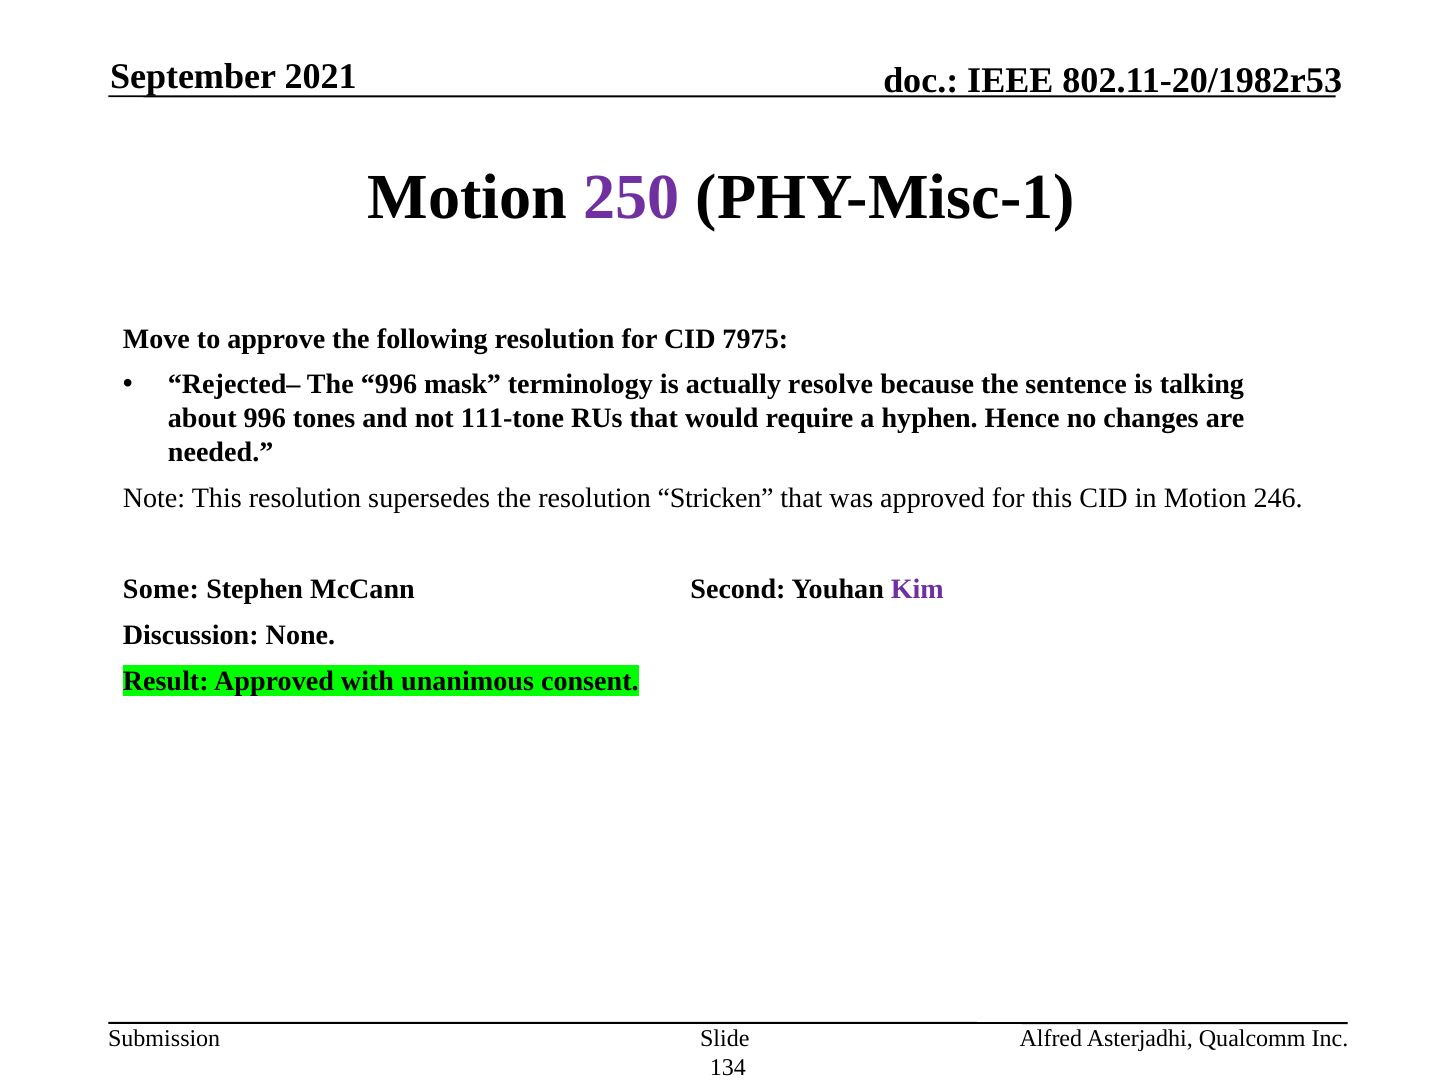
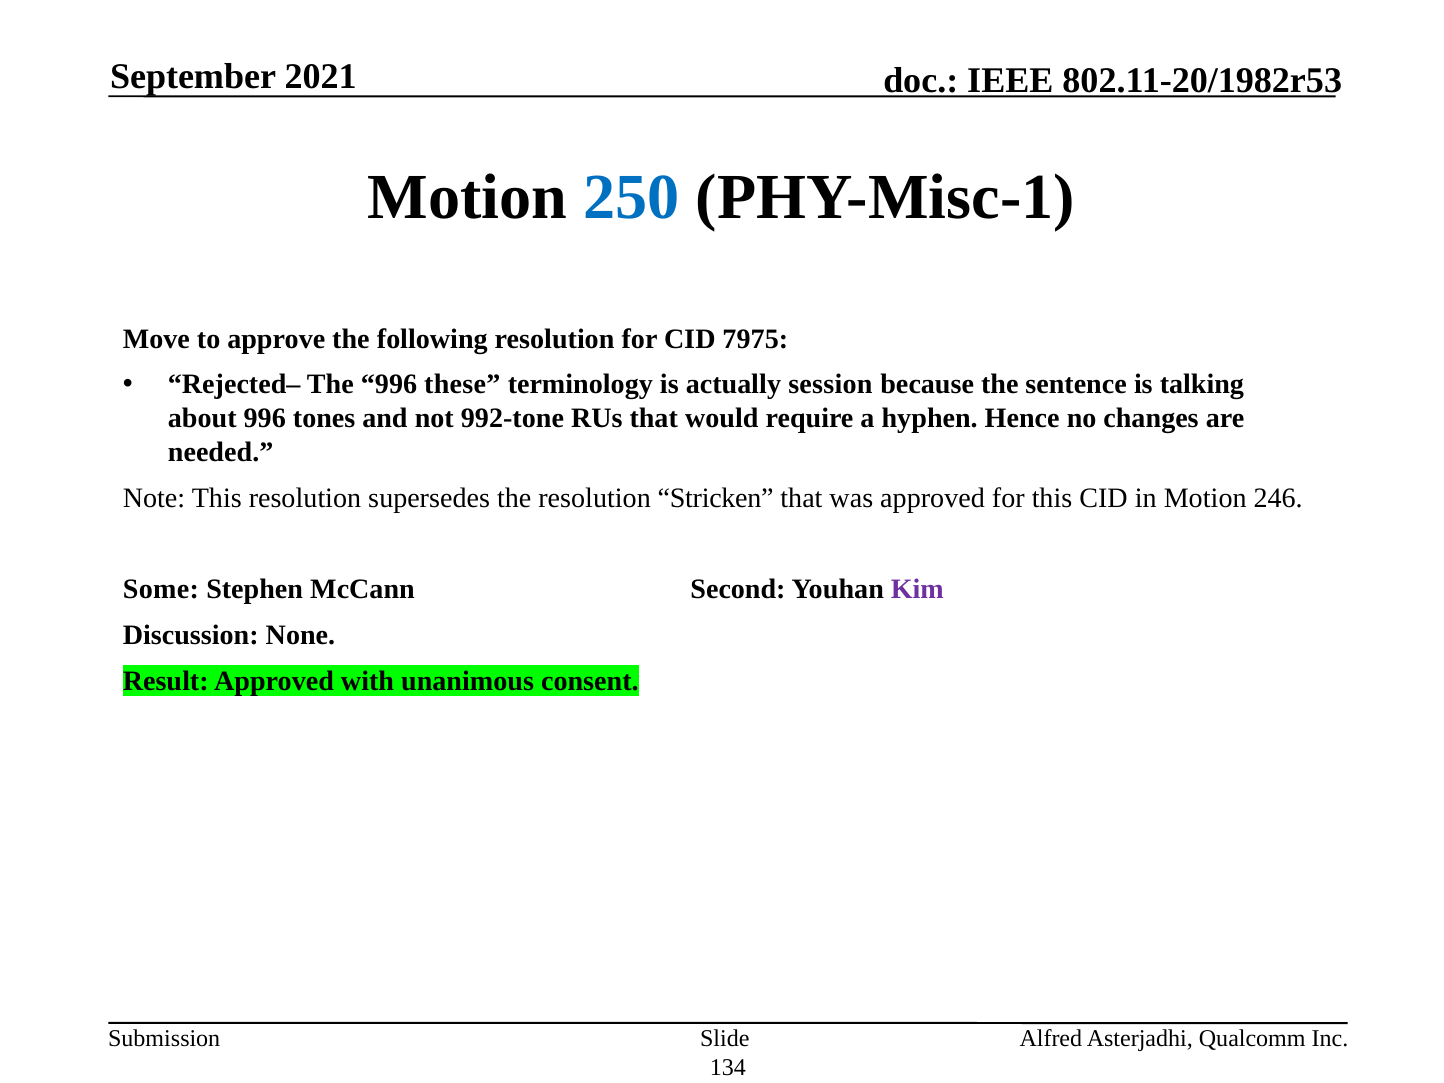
250 colour: purple -> blue
mask: mask -> these
resolve: resolve -> session
111-tone: 111-tone -> 992-tone
